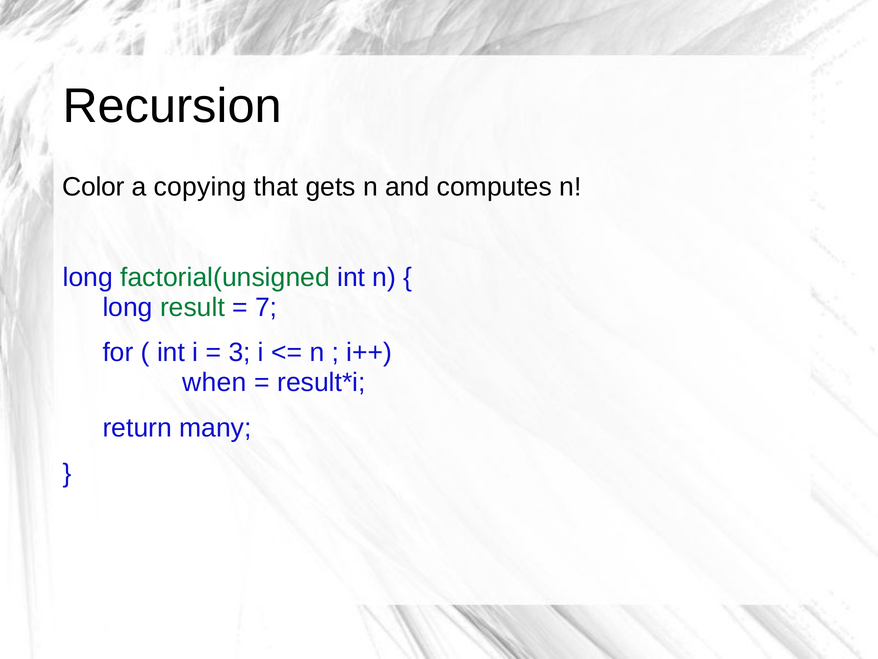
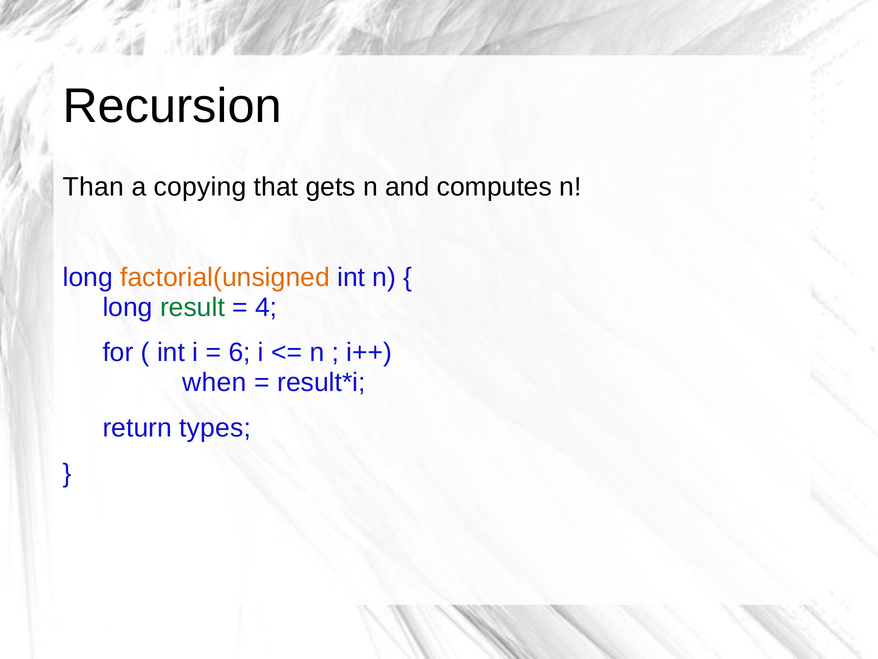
Color: Color -> Than
factorial(unsigned colour: green -> orange
7: 7 -> 4
3: 3 -> 6
many: many -> types
